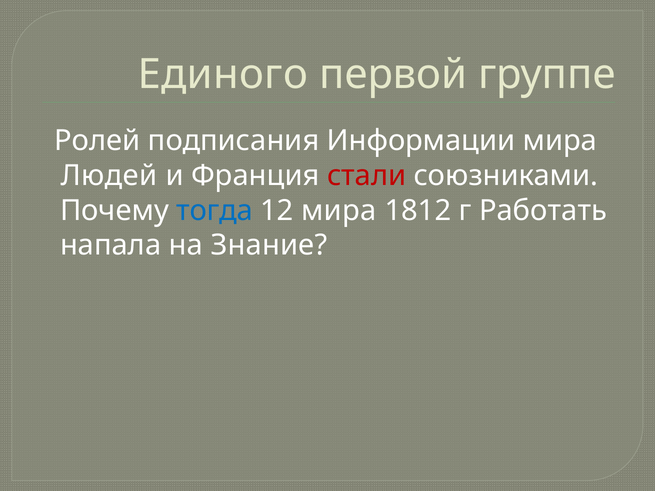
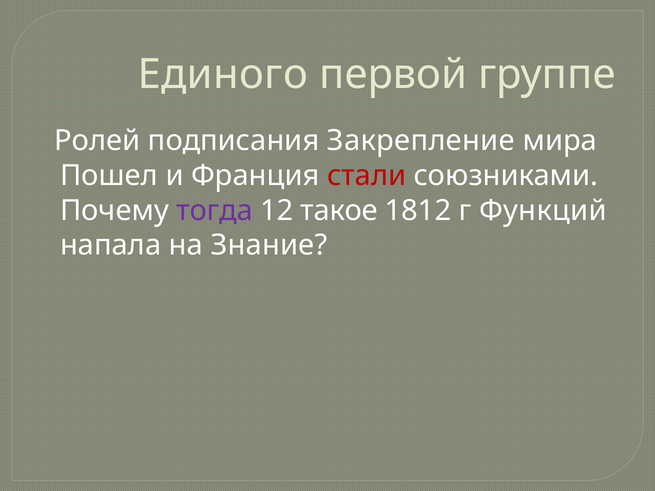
Информации: Информации -> Закрепление
Людей: Людей -> Пошел
тогда colour: blue -> purple
12 мира: мира -> такое
Работать: Работать -> Функций
